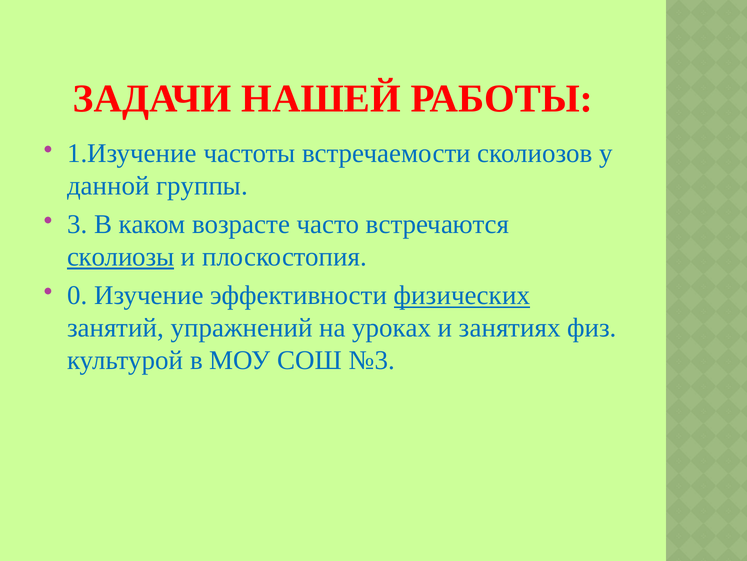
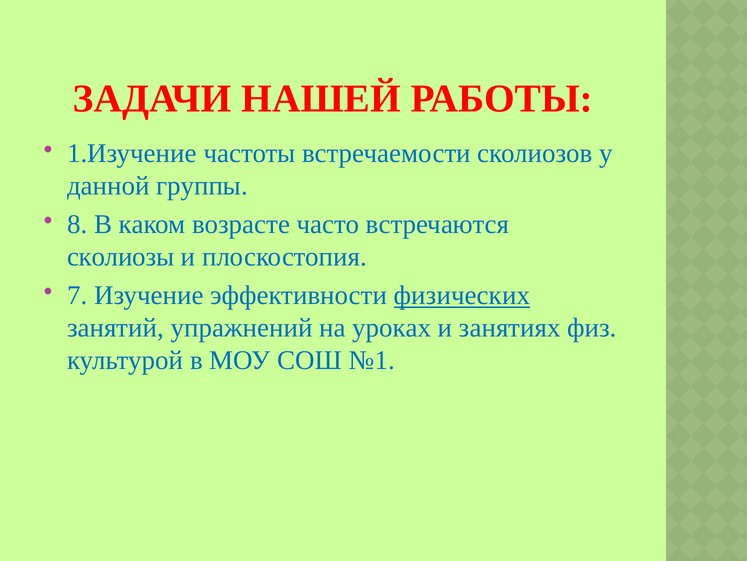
3: 3 -> 8
сколиозы underline: present -> none
0: 0 -> 7
№3: №3 -> №1
